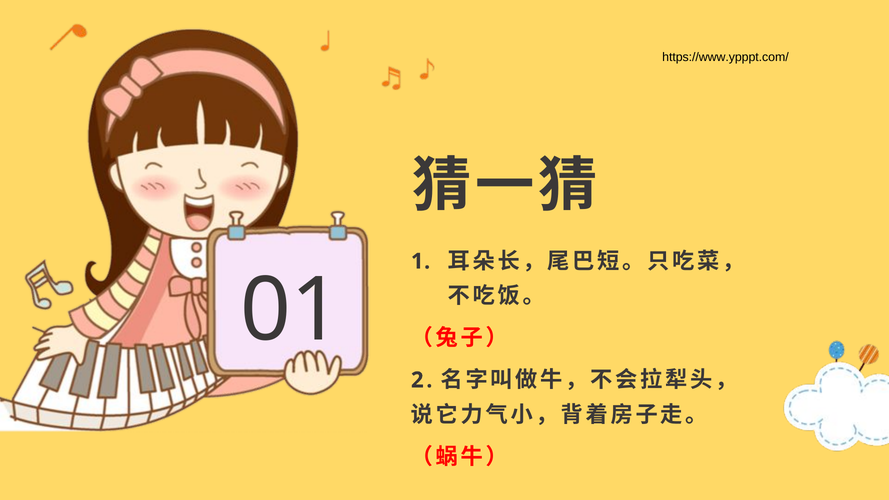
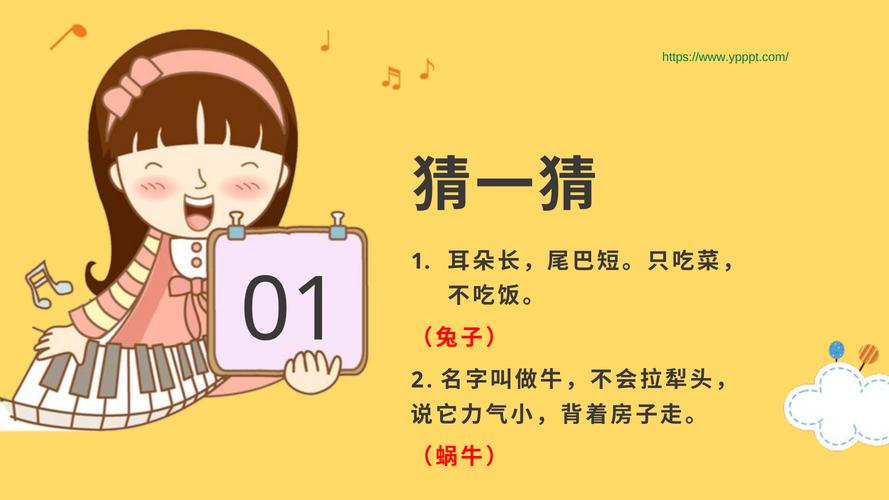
https://www.ypppt.com/ colour: black -> green
